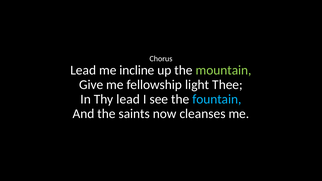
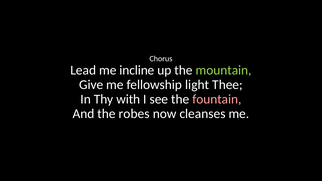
Thy lead: lead -> with
fountain colour: light blue -> pink
saints: saints -> robes
